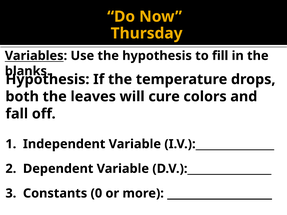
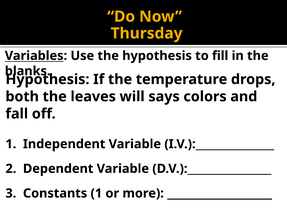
cure: cure -> says
Constants 0: 0 -> 1
